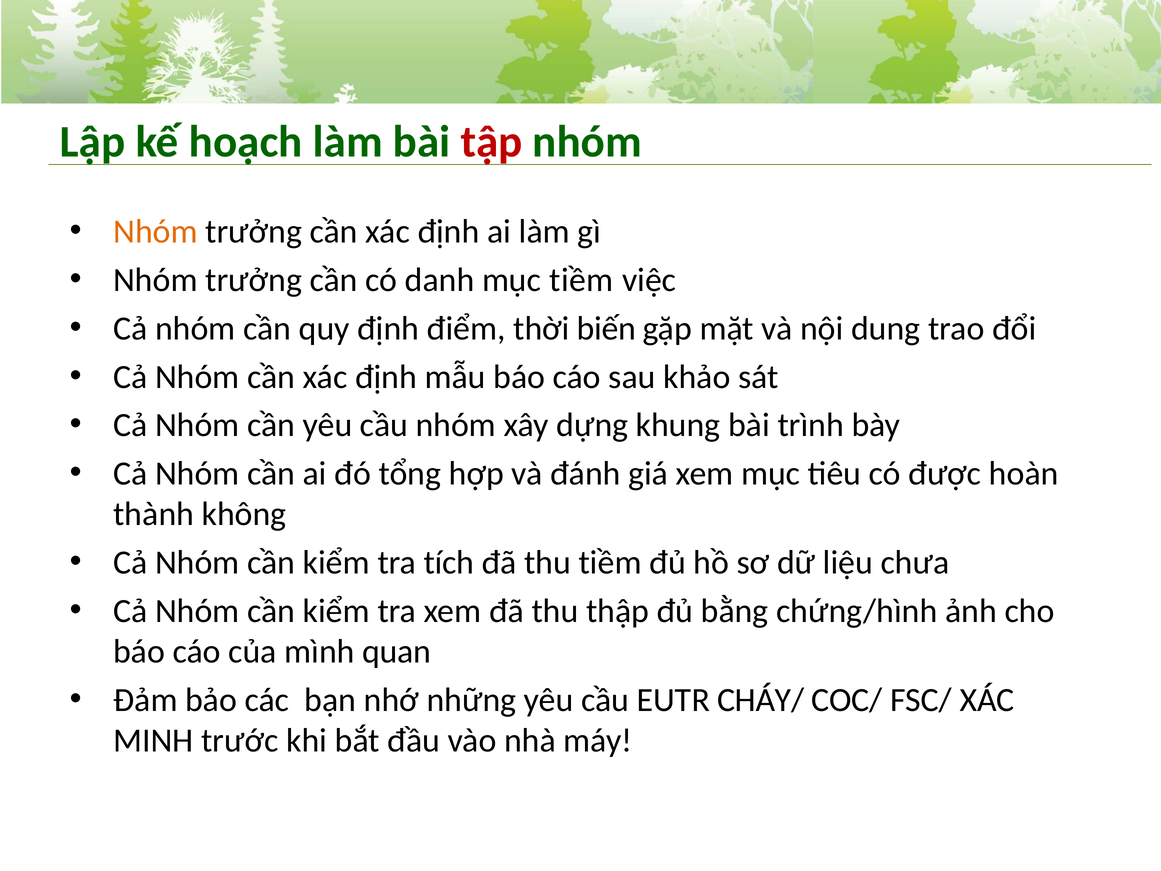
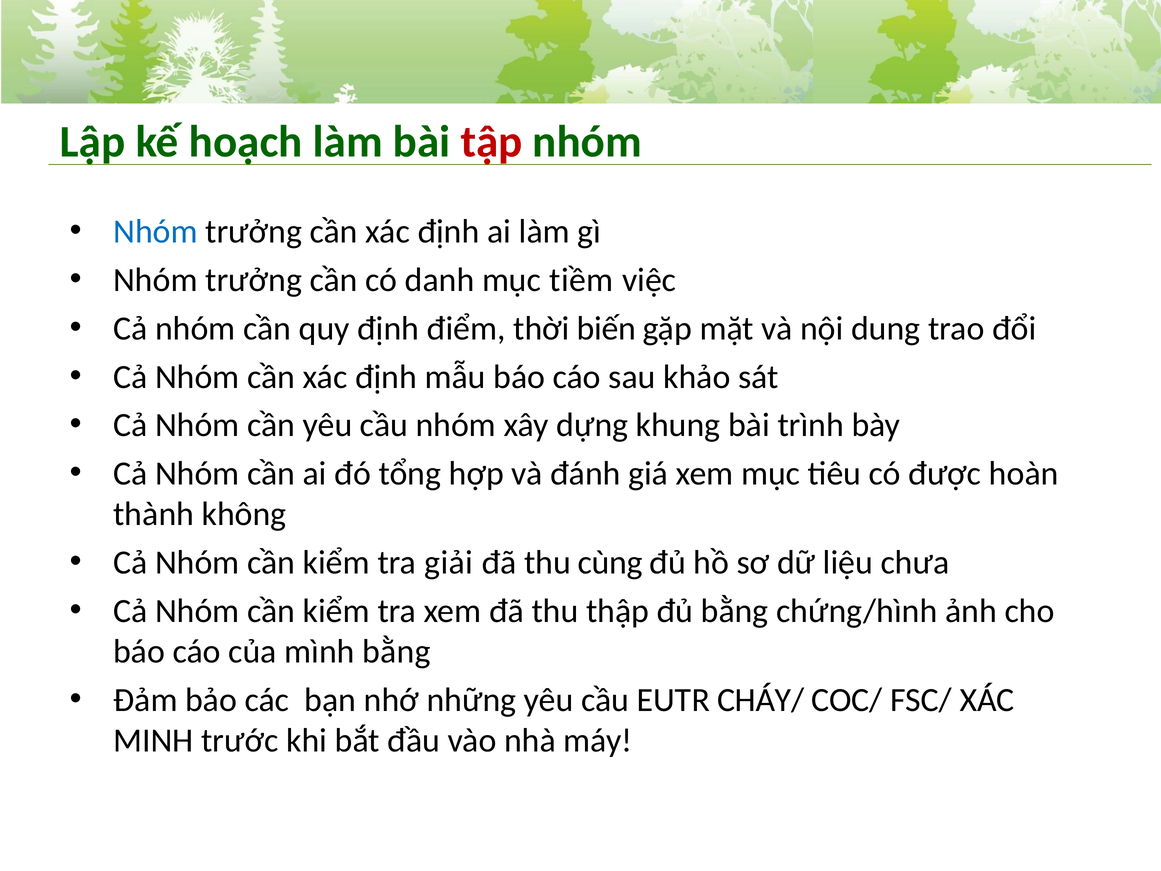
Nhóm at (155, 232) colour: orange -> blue
tích: tích -> giải
thu tiềm: tiềm -> cùng
mình quan: quan -> bằng
